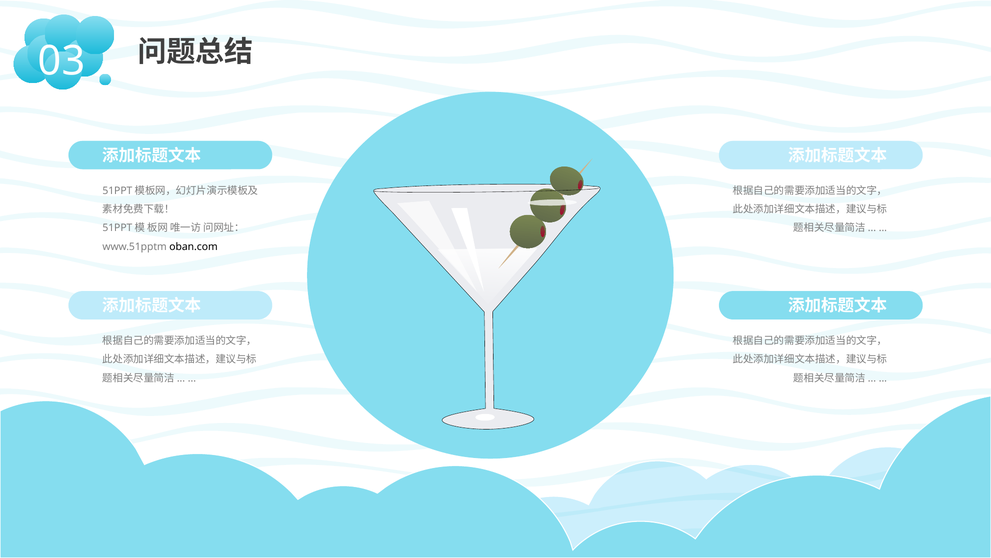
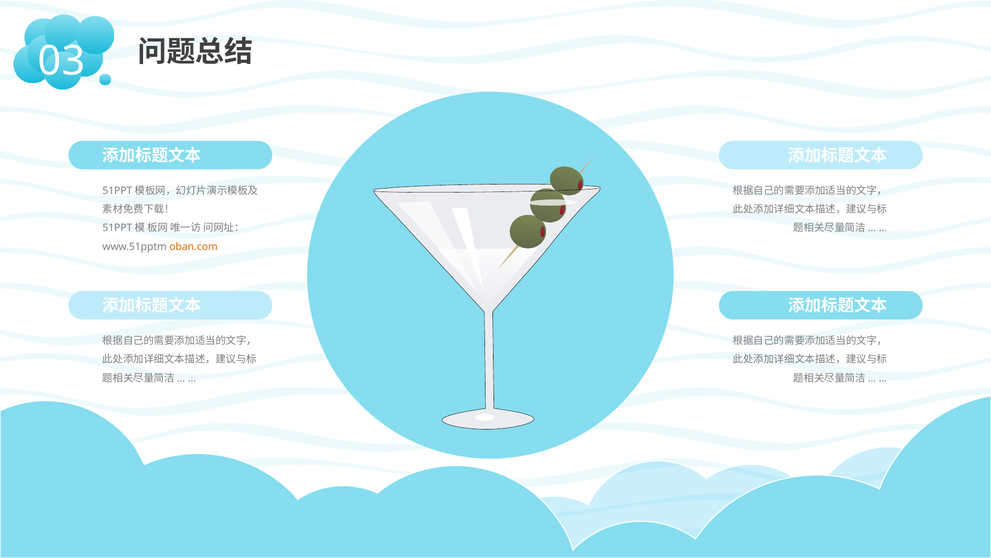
oban.com colour: black -> orange
